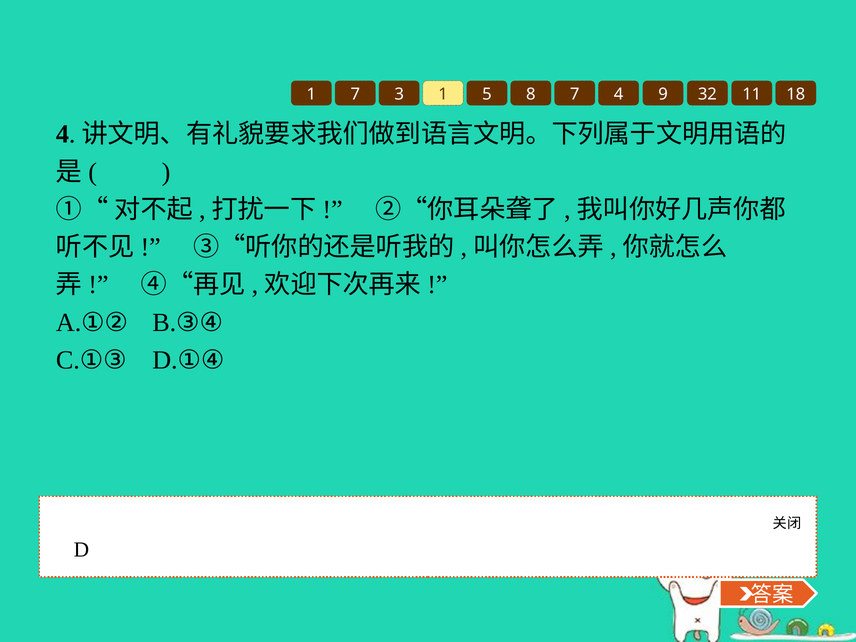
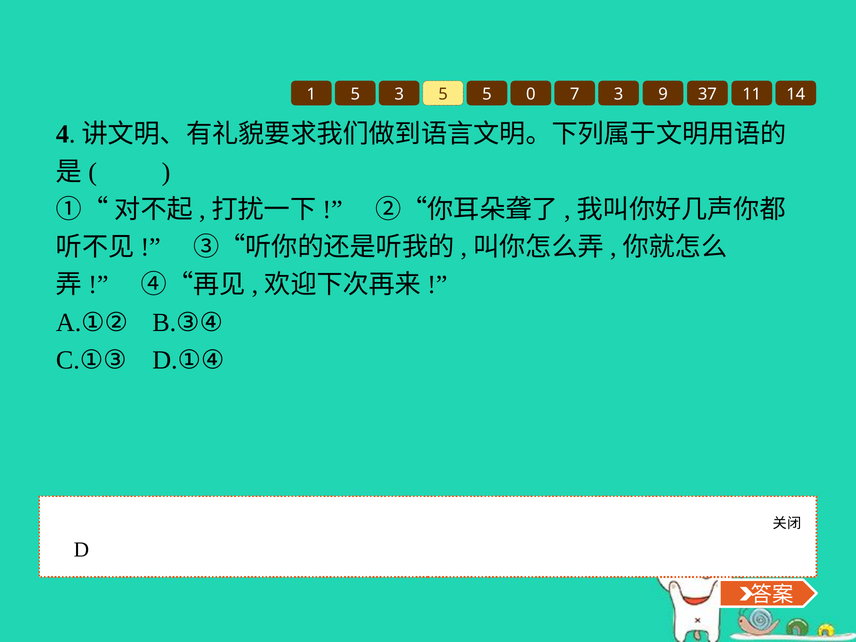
1 7: 7 -> 5
3 1: 1 -> 5
8: 8 -> 0
7 4: 4 -> 3
32: 32 -> 37
18: 18 -> 14
